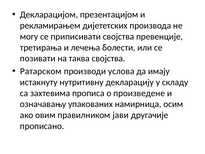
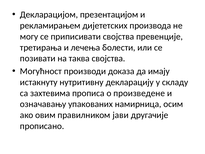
Ратарском: Ратарском -> Могућност
услова: услова -> доказа
